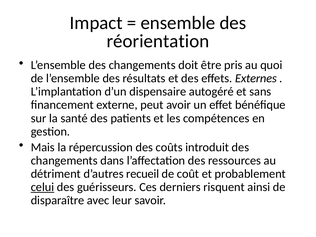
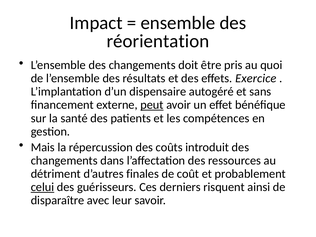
Externes: Externes -> Exercice
peut underline: none -> present
recueil: recueil -> finales
